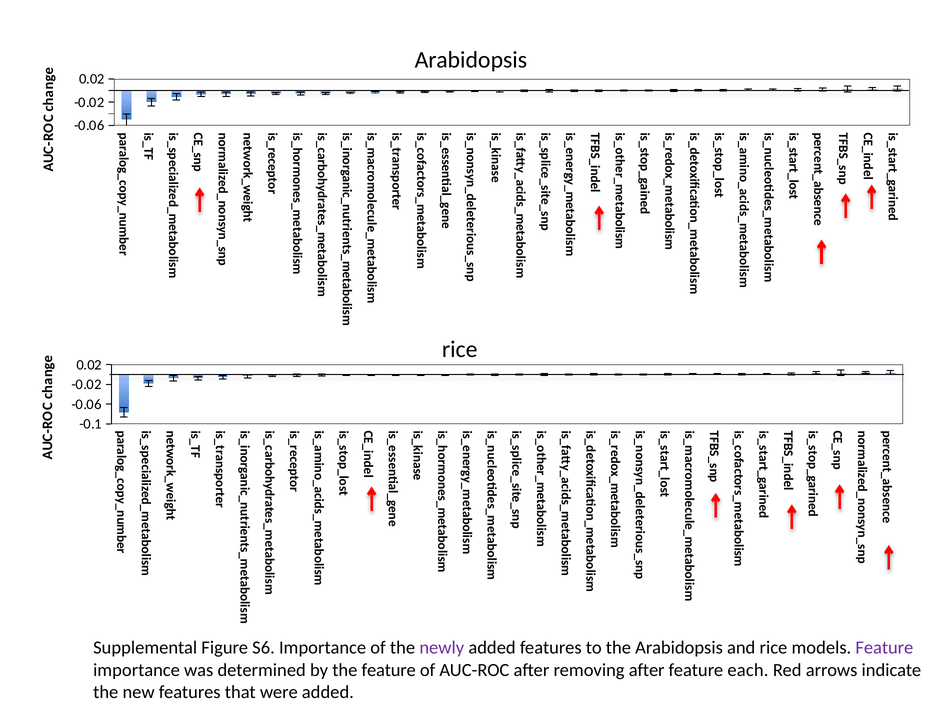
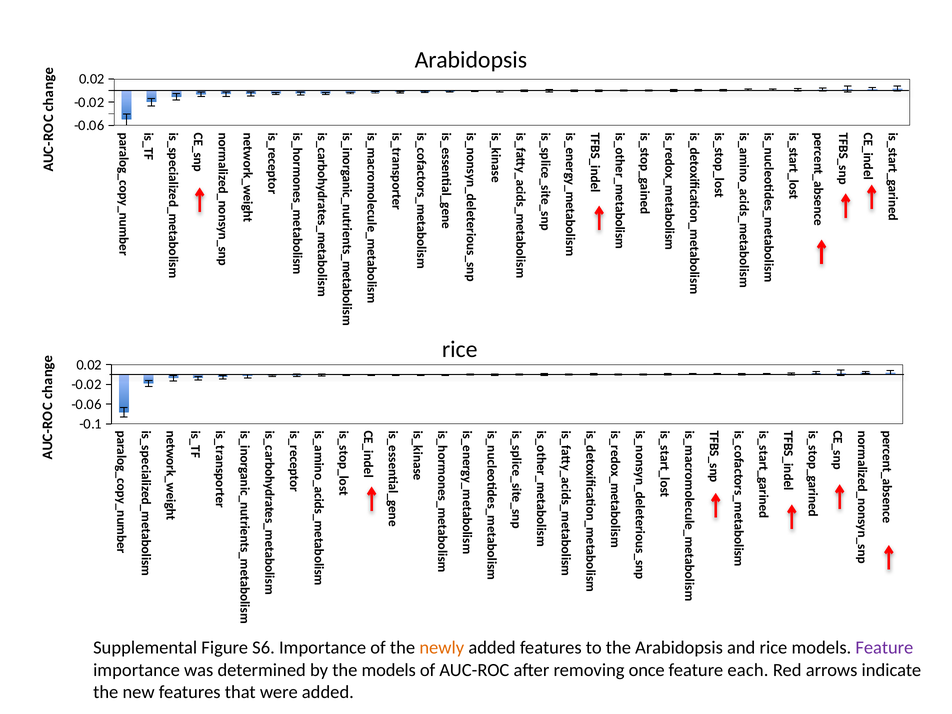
newly colour: purple -> orange
the feature: feature -> models
removing after: after -> once
